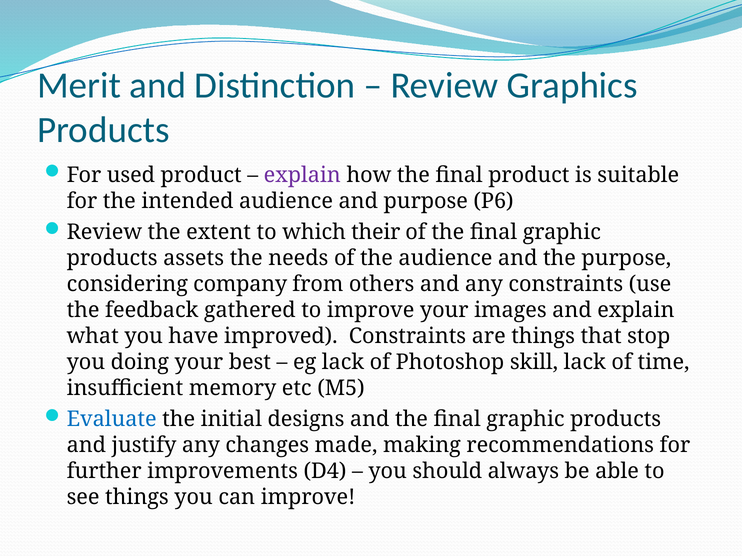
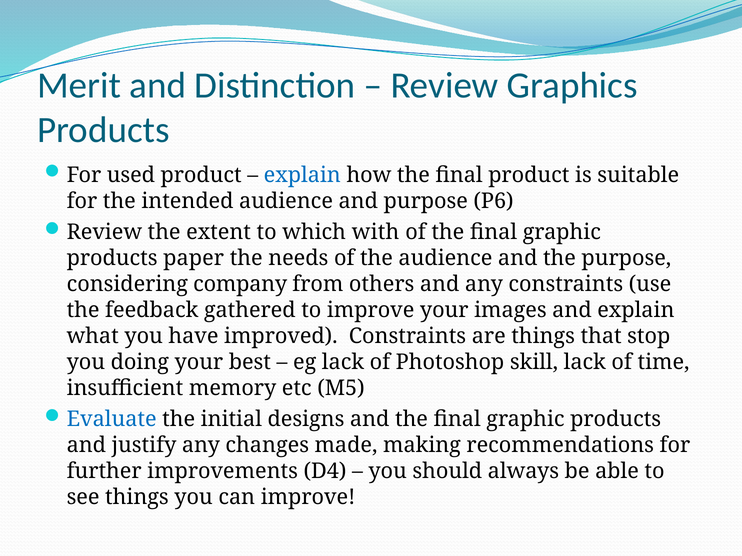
explain at (302, 175) colour: purple -> blue
their: their -> with
assets: assets -> paper
